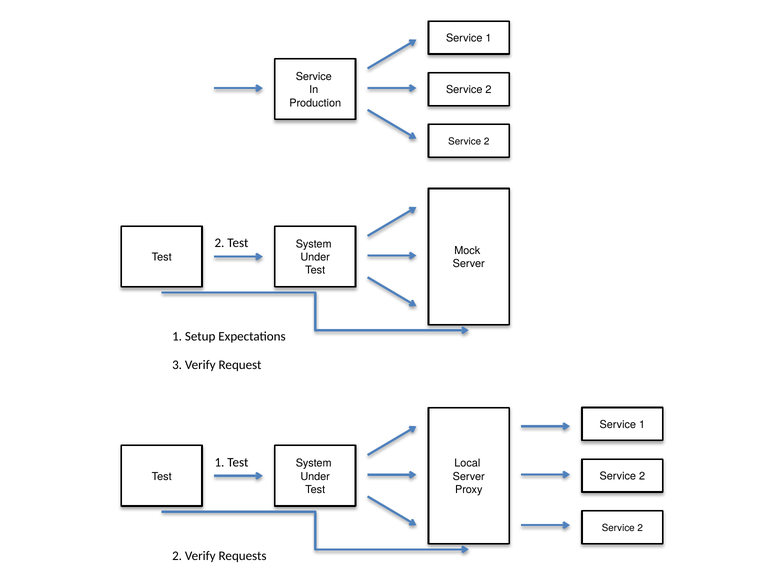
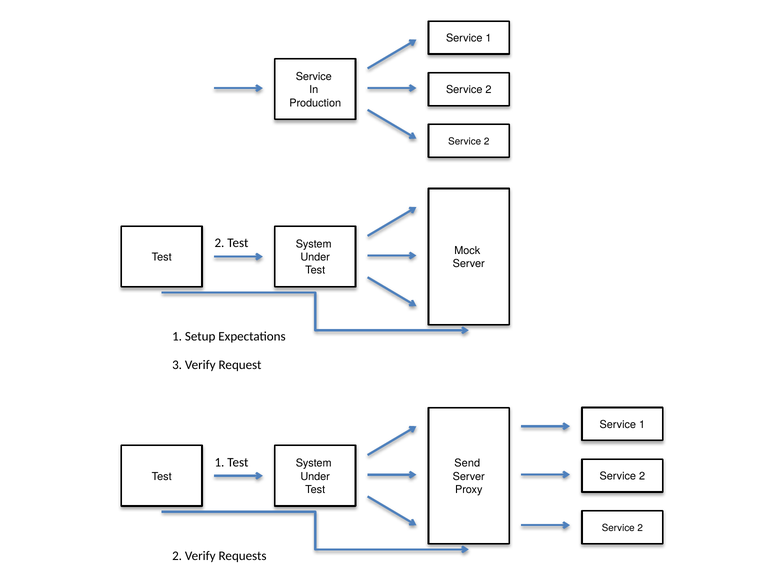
Local: Local -> Send
